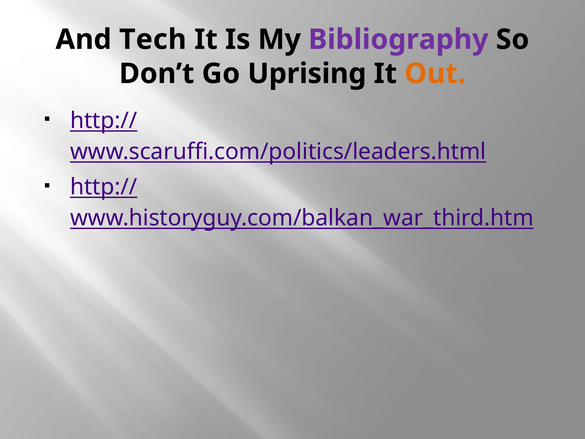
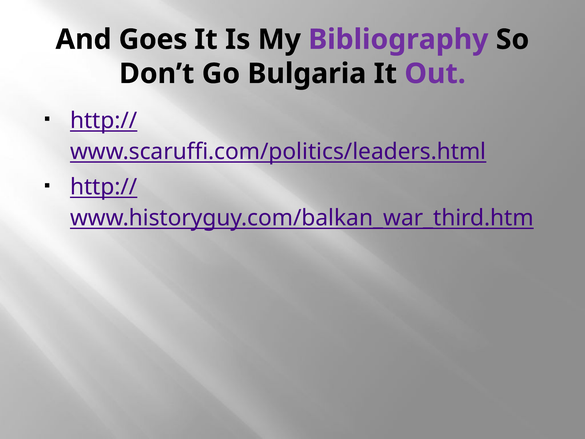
Tech: Tech -> Goes
Uprising: Uprising -> Bulgaria
Out colour: orange -> purple
